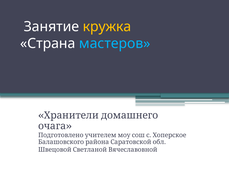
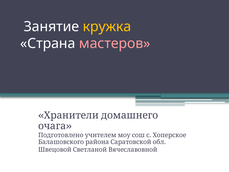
мастеров colour: light blue -> pink
